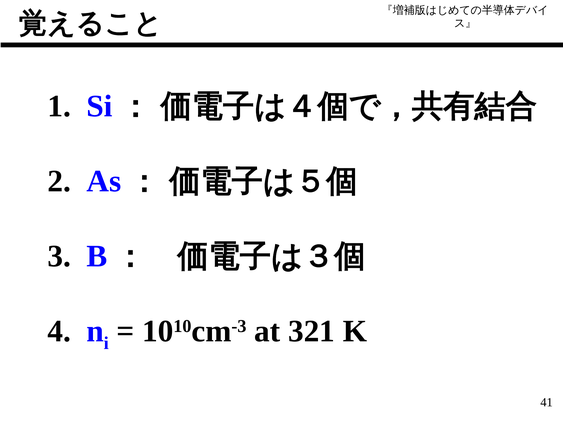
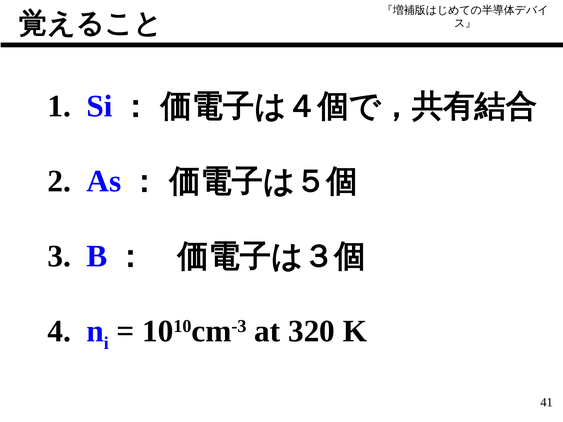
321: 321 -> 320
